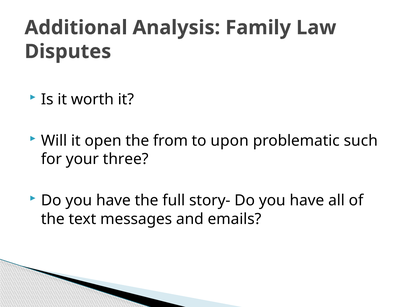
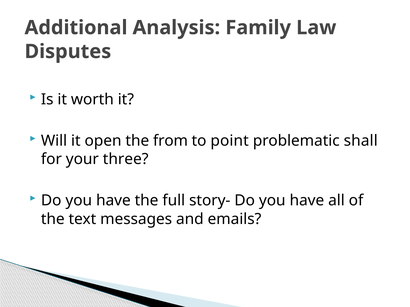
upon: upon -> point
such: such -> shall
